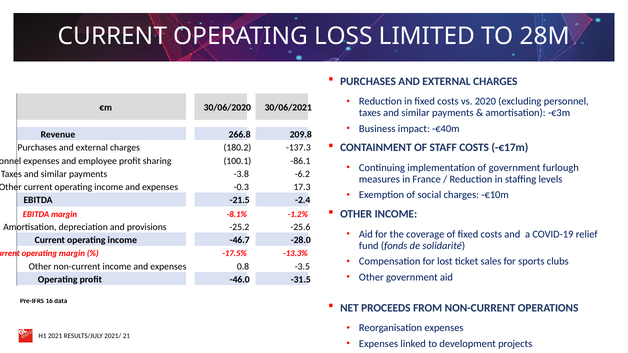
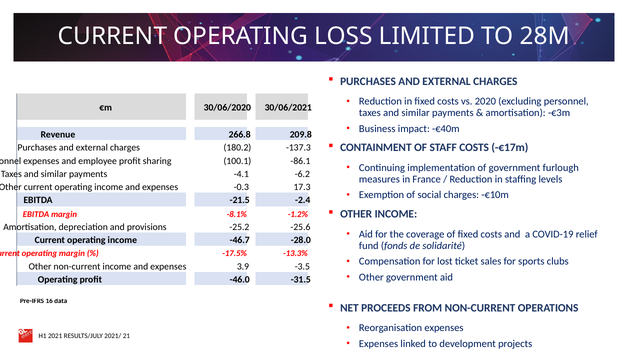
-3.8: -3.8 -> -4.1
0.8: 0.8 -> 3.9
